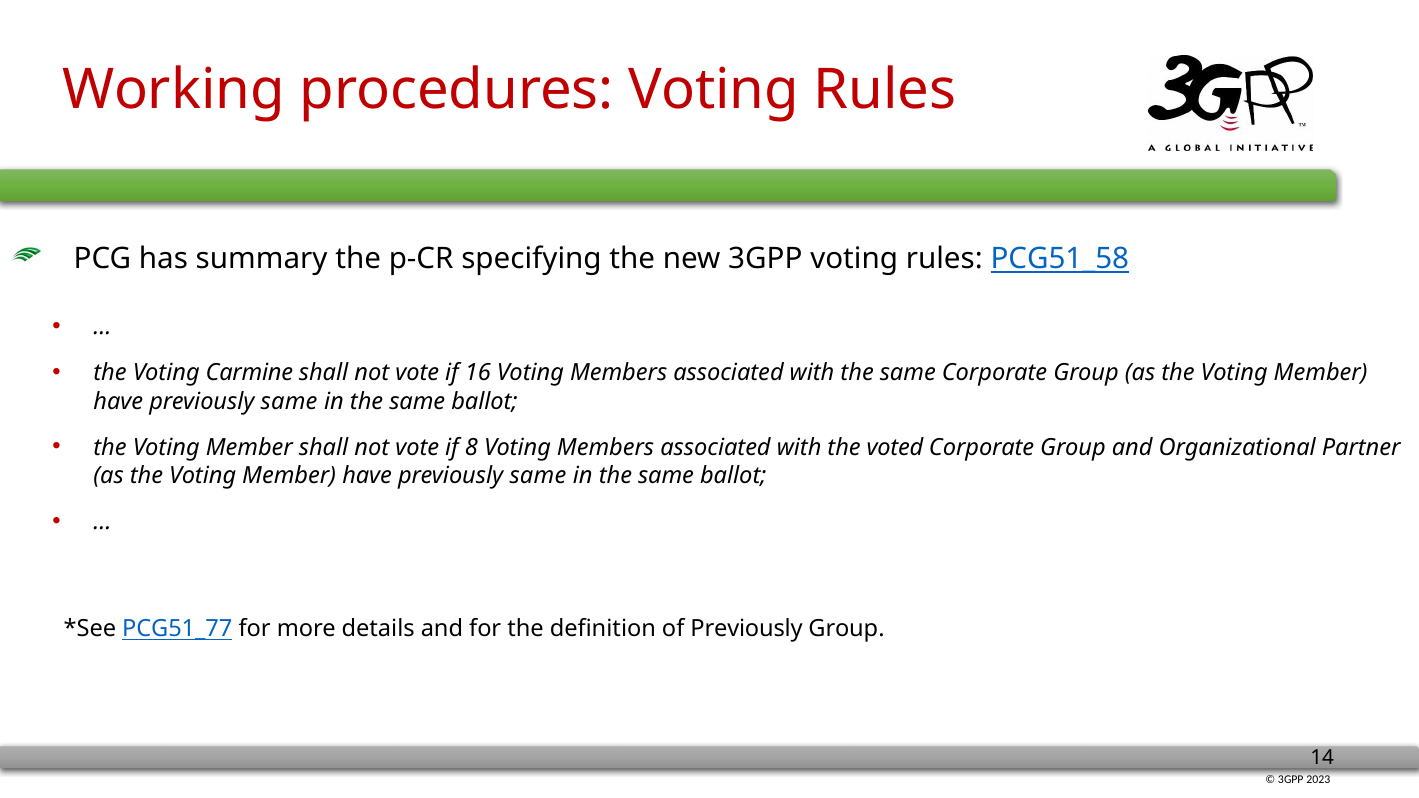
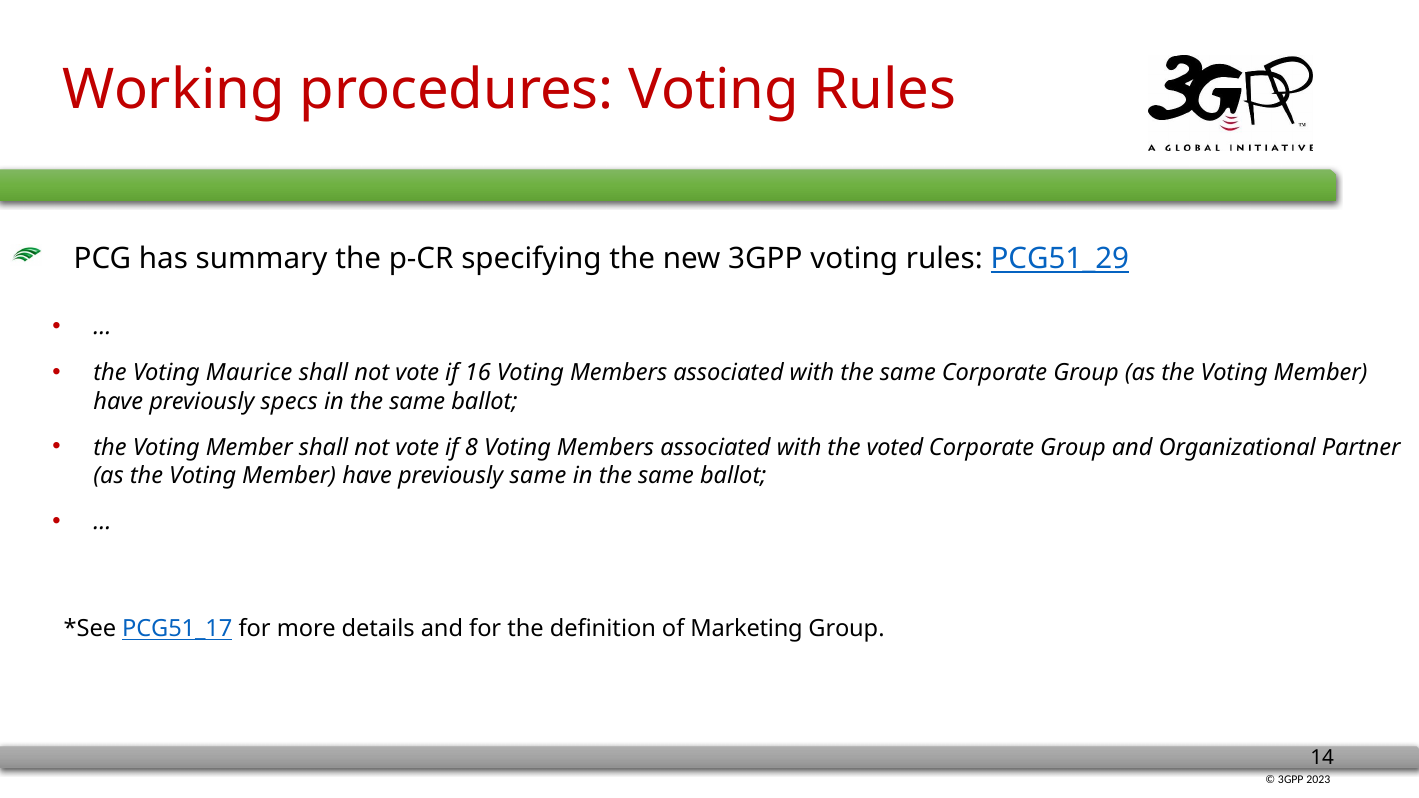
PCG51_58: PCG51_58 -> PCG51_29
Carmine: Carmine -> Maurice
same at (289, 401): same -> specs
PCG51_77: PCG51_77 -> PCG51_17
of Previously: Previously -> Marketing
